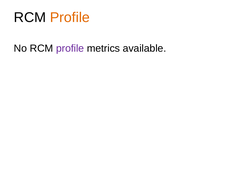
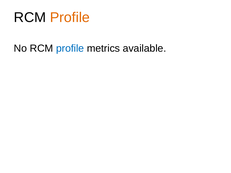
profile at (70, 48) colour: purple -> blue
